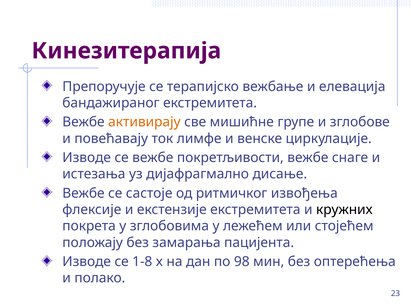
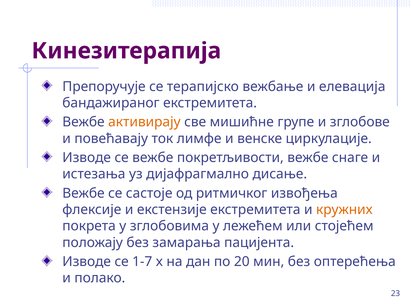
кружних colour: black -> orange
1-8: 1-8 -> 1-7
98: 98 -> 20
